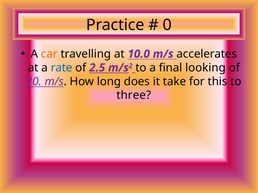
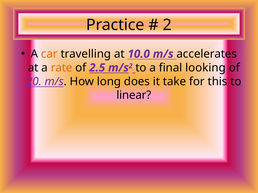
0 at (167, 25): 0 -> 2
rate colour: blue -> orange
three: three -> linear
